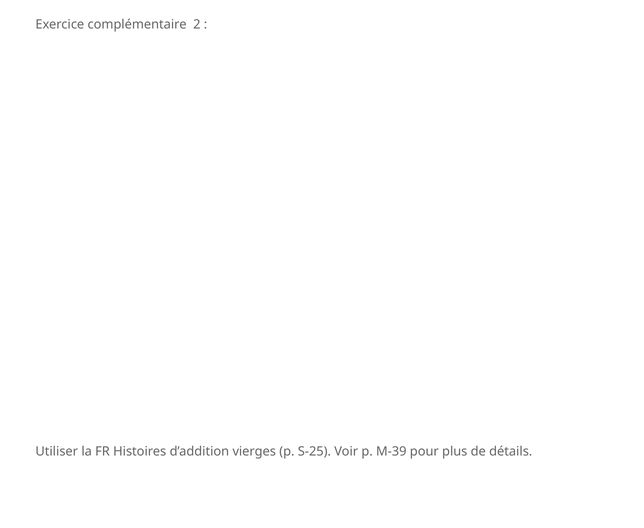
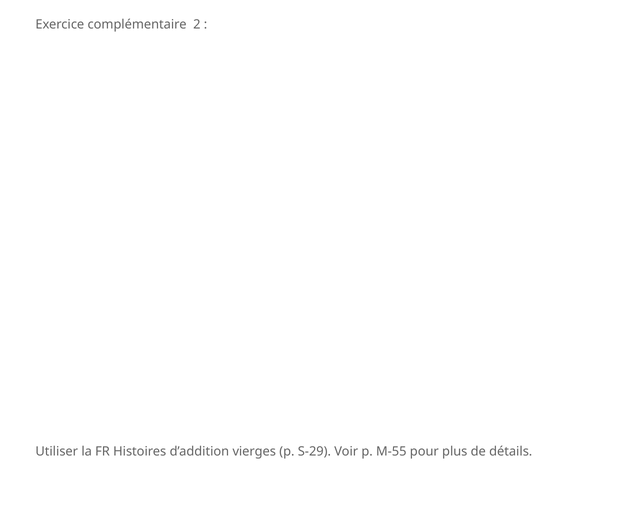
S-25: S-25 -> S-29
M-39: M-39 -> M-55
